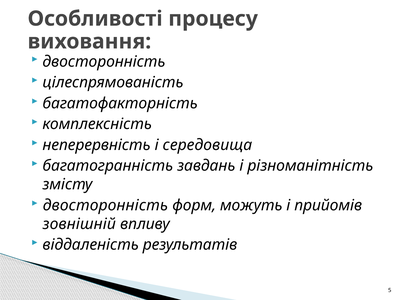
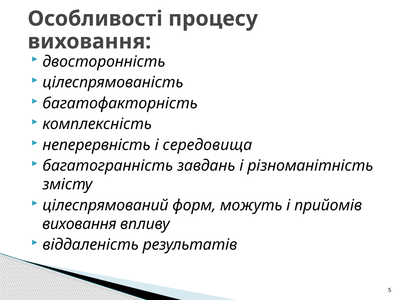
двосторонність at (105, 206): двосторонність -> цілеспрямований
зовнішній at (79, 224): зовнішній -> виховання
